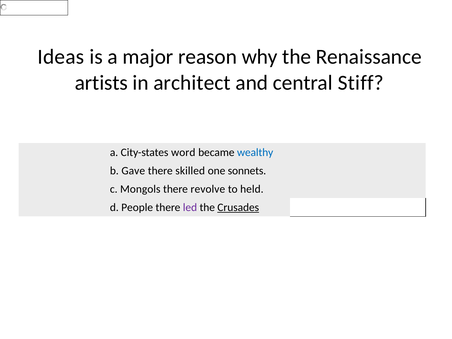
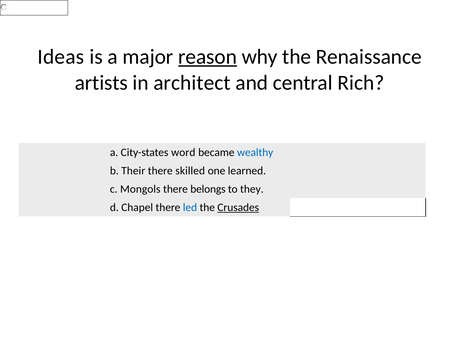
reason underline: none -> present
Stiff: Stiff -> Rich
Gave: Gave -> Their
sonnets: sonnets -> learned
revolve: revolve -> belongs
held: held -> they
People: People -> Chapel
led colour: purple -> blue
